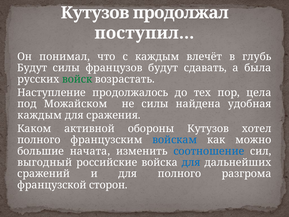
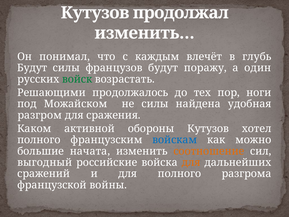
поступил…: поступил… -> изменить…
сдавать: сдавать -> поражу
была: была -> один
Наступление: Наступление -> Решающими
цела: цела -> ноги
каждым at (40, 115): каждым -> разгром
соотношение colour: blue -> orange
для at (191, 162) colour: blue -> orange
сторон: сторон -> войны
